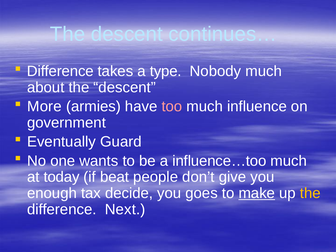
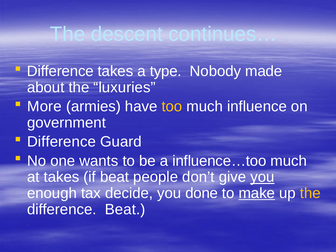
Nobody much: much -> made
about the descent: descent -> luxuries
too colour: pink -> yellow
Eventually at (62, 142): Eventually -> Difference
at today: today -> takes
you at (262, 177) underline: none -> present
goes: goes -> done
difference Next: Next -> Beat
